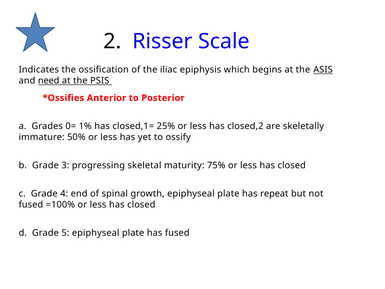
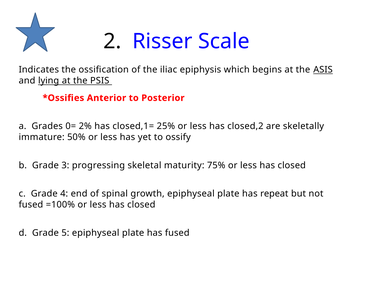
need: need -> lying
1%: 1% -> 2%
